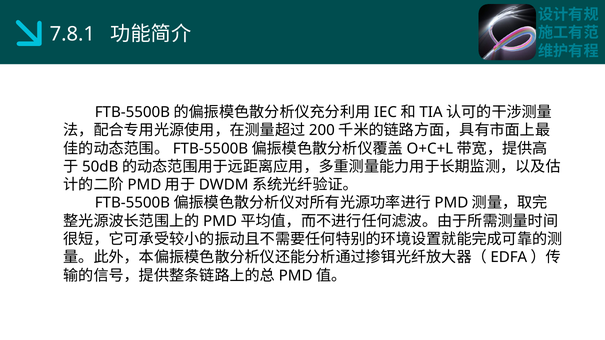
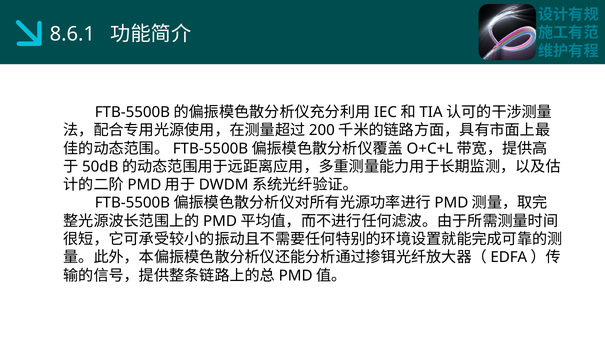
7.8.1: 7.8.1 -> 8.6.1
